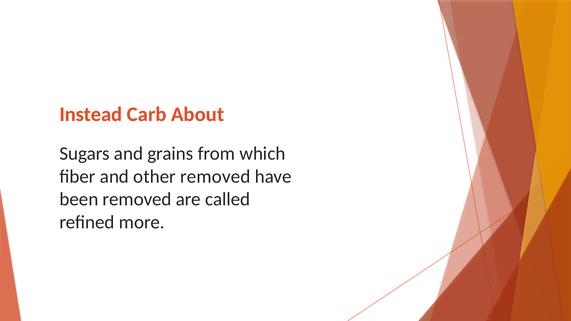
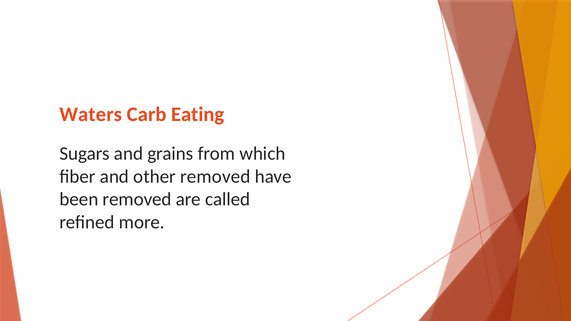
Instead: Instead -> Waters
About: About -> Eating
